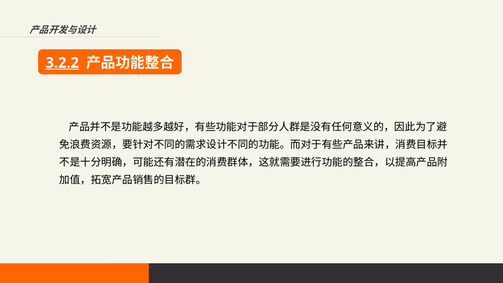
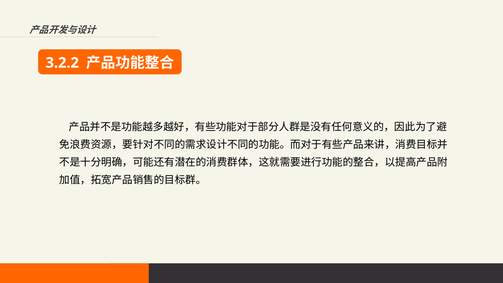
3.2.2 underline: present -> none
